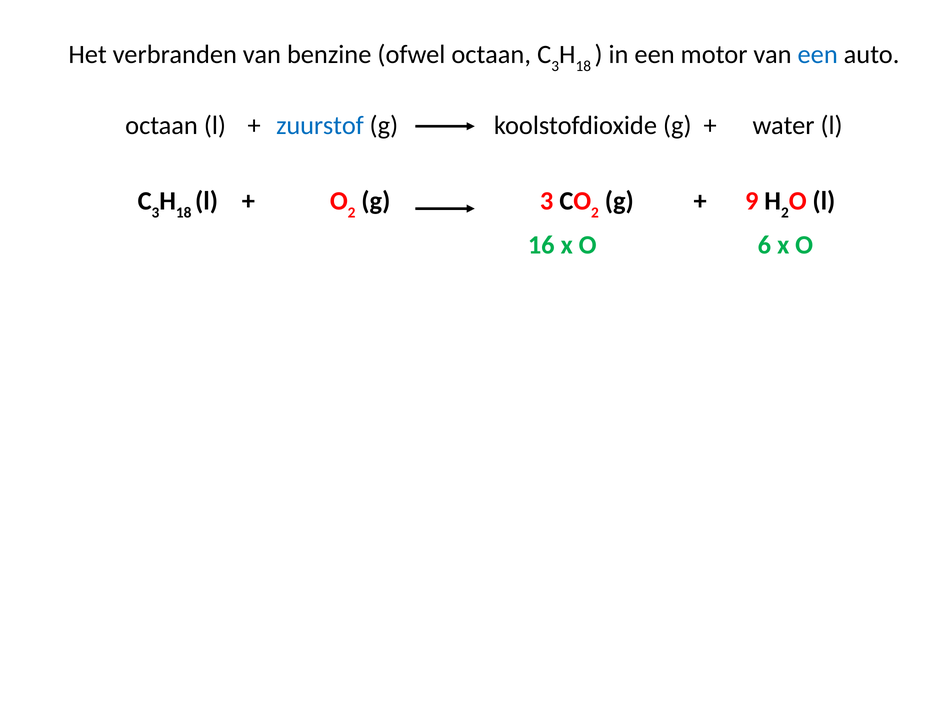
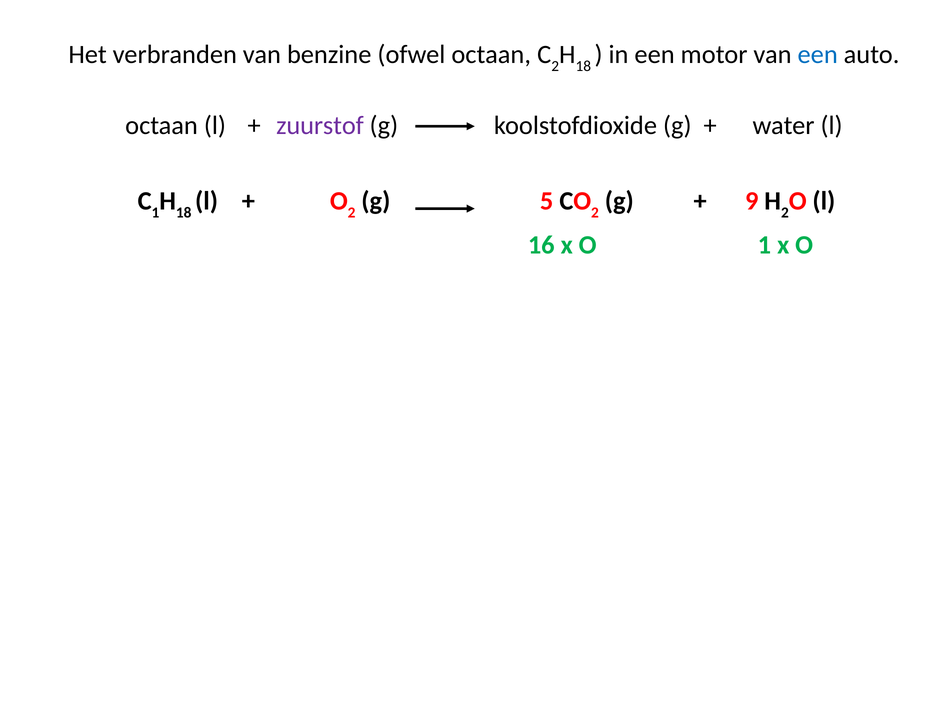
3 at (555, 66): 3 -> 2
zuurstof colour: blue -> purple
3 at (155, 213): 3 -> 1
g 3: 3 -> 5
O 6: 6 -> 1
